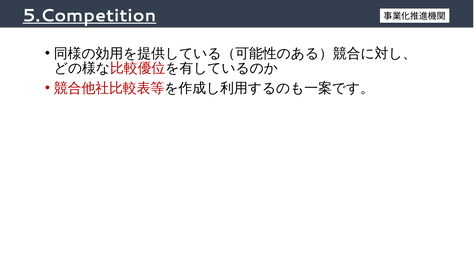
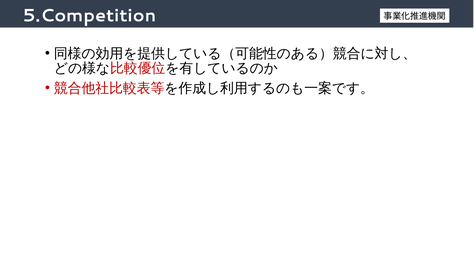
5.Competition underline: present -> none
